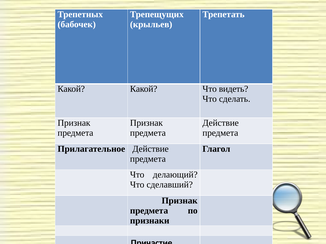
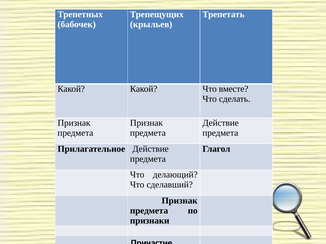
видеть: видеть -> вместе
